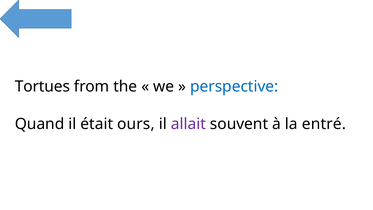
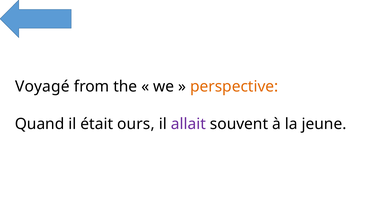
Tortues: Tortues -> Voyagé
perspective colour: blue -> orange
entré: entré -> jeune
